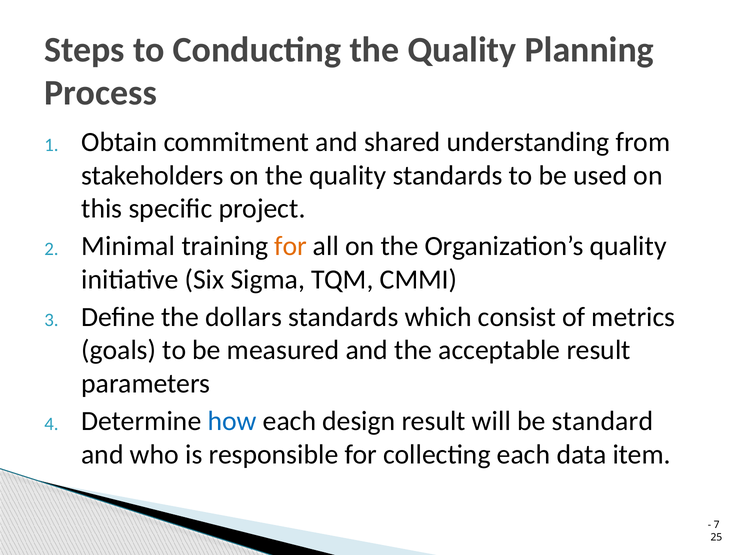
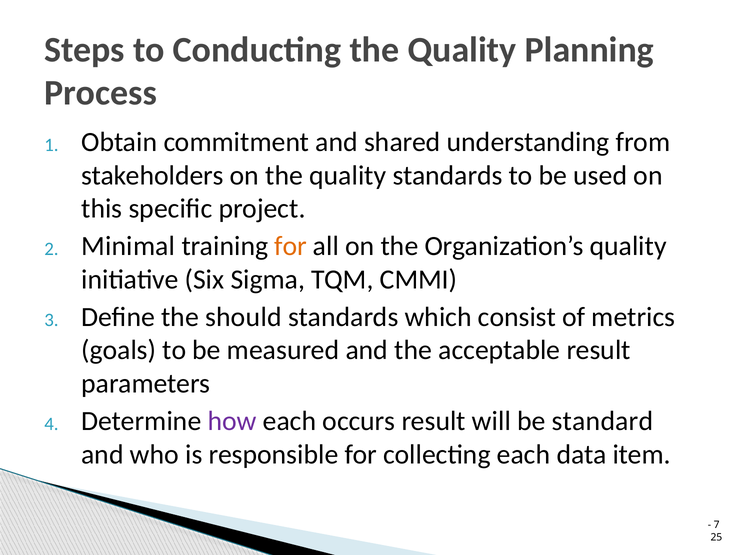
dollars: dollars -> should
how colour: blue -> purple
design: design -> occurs
